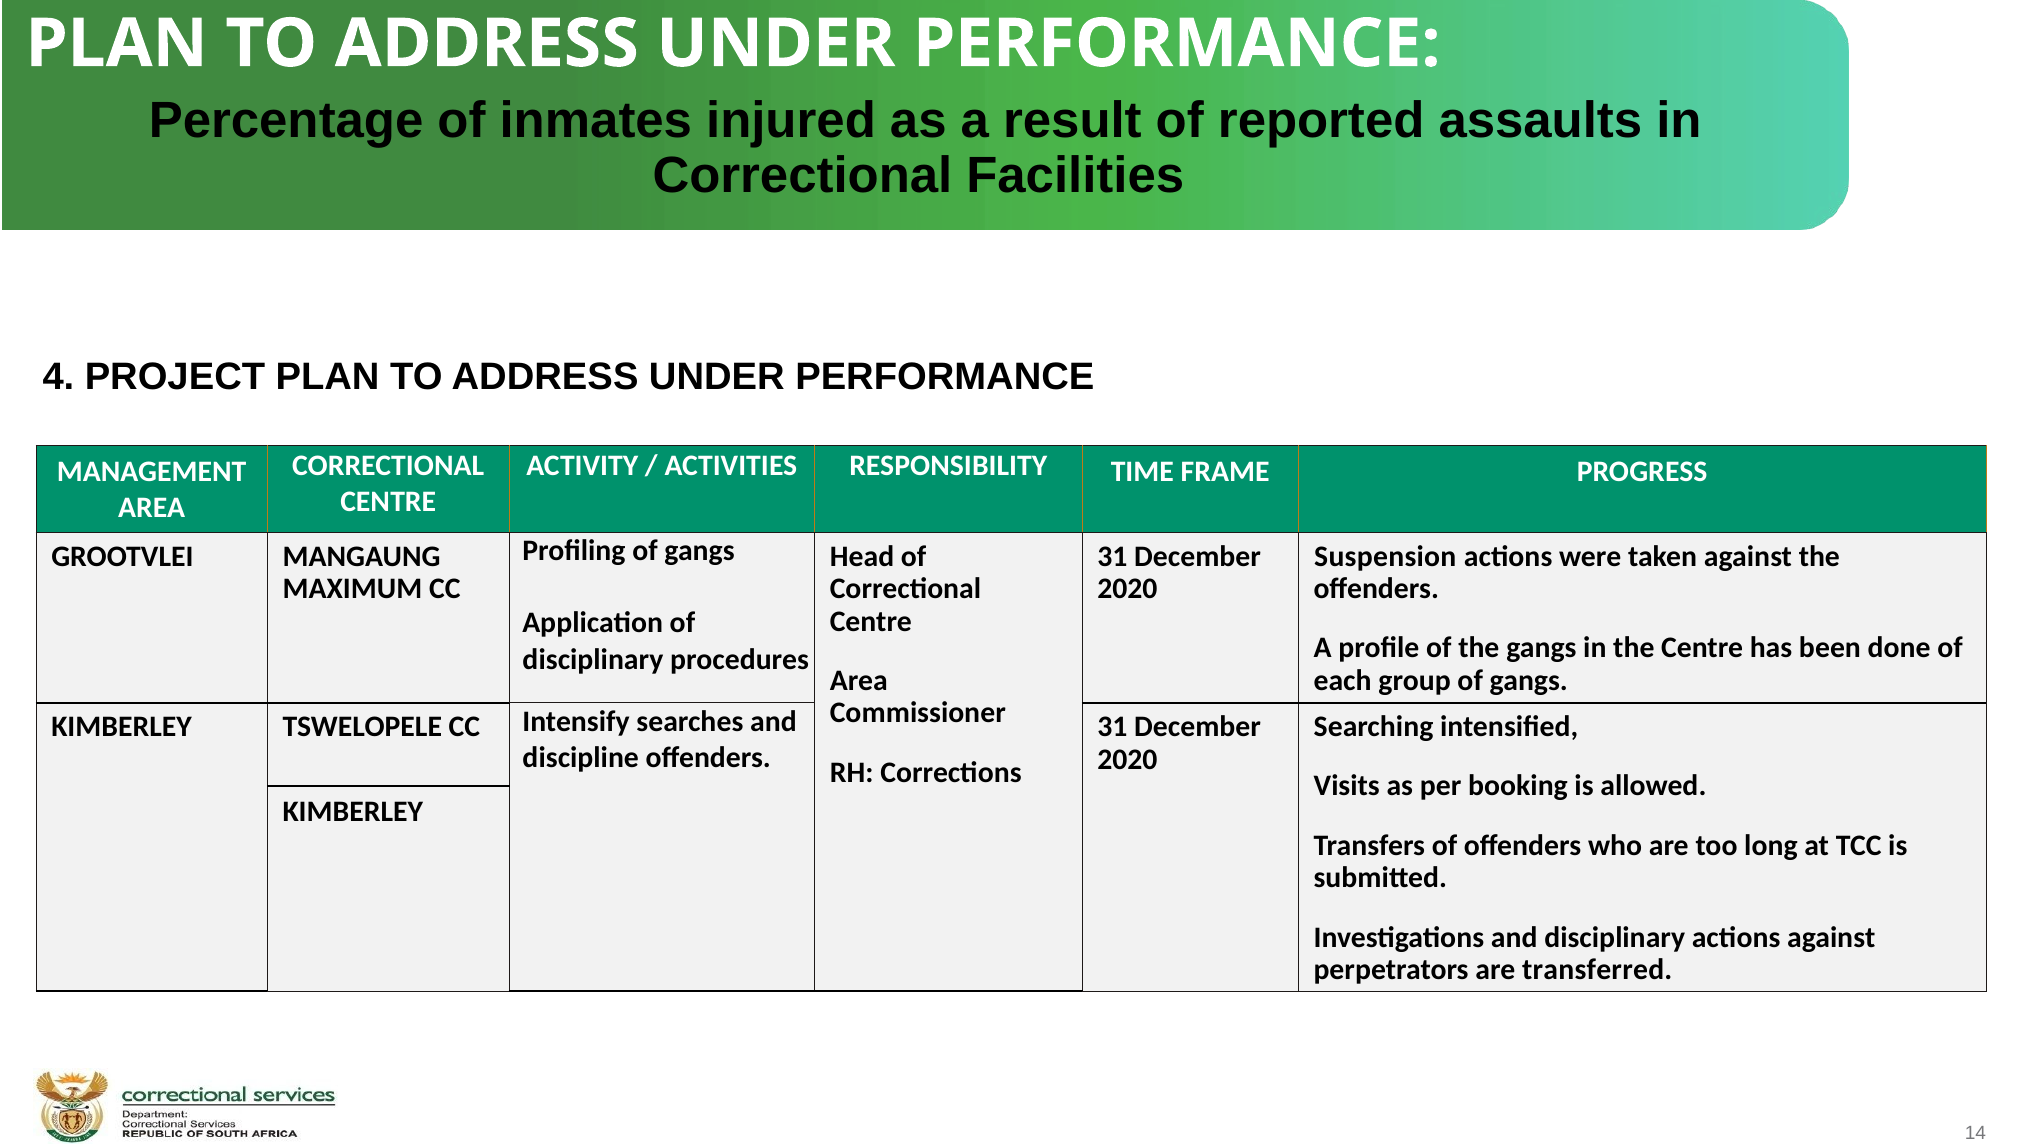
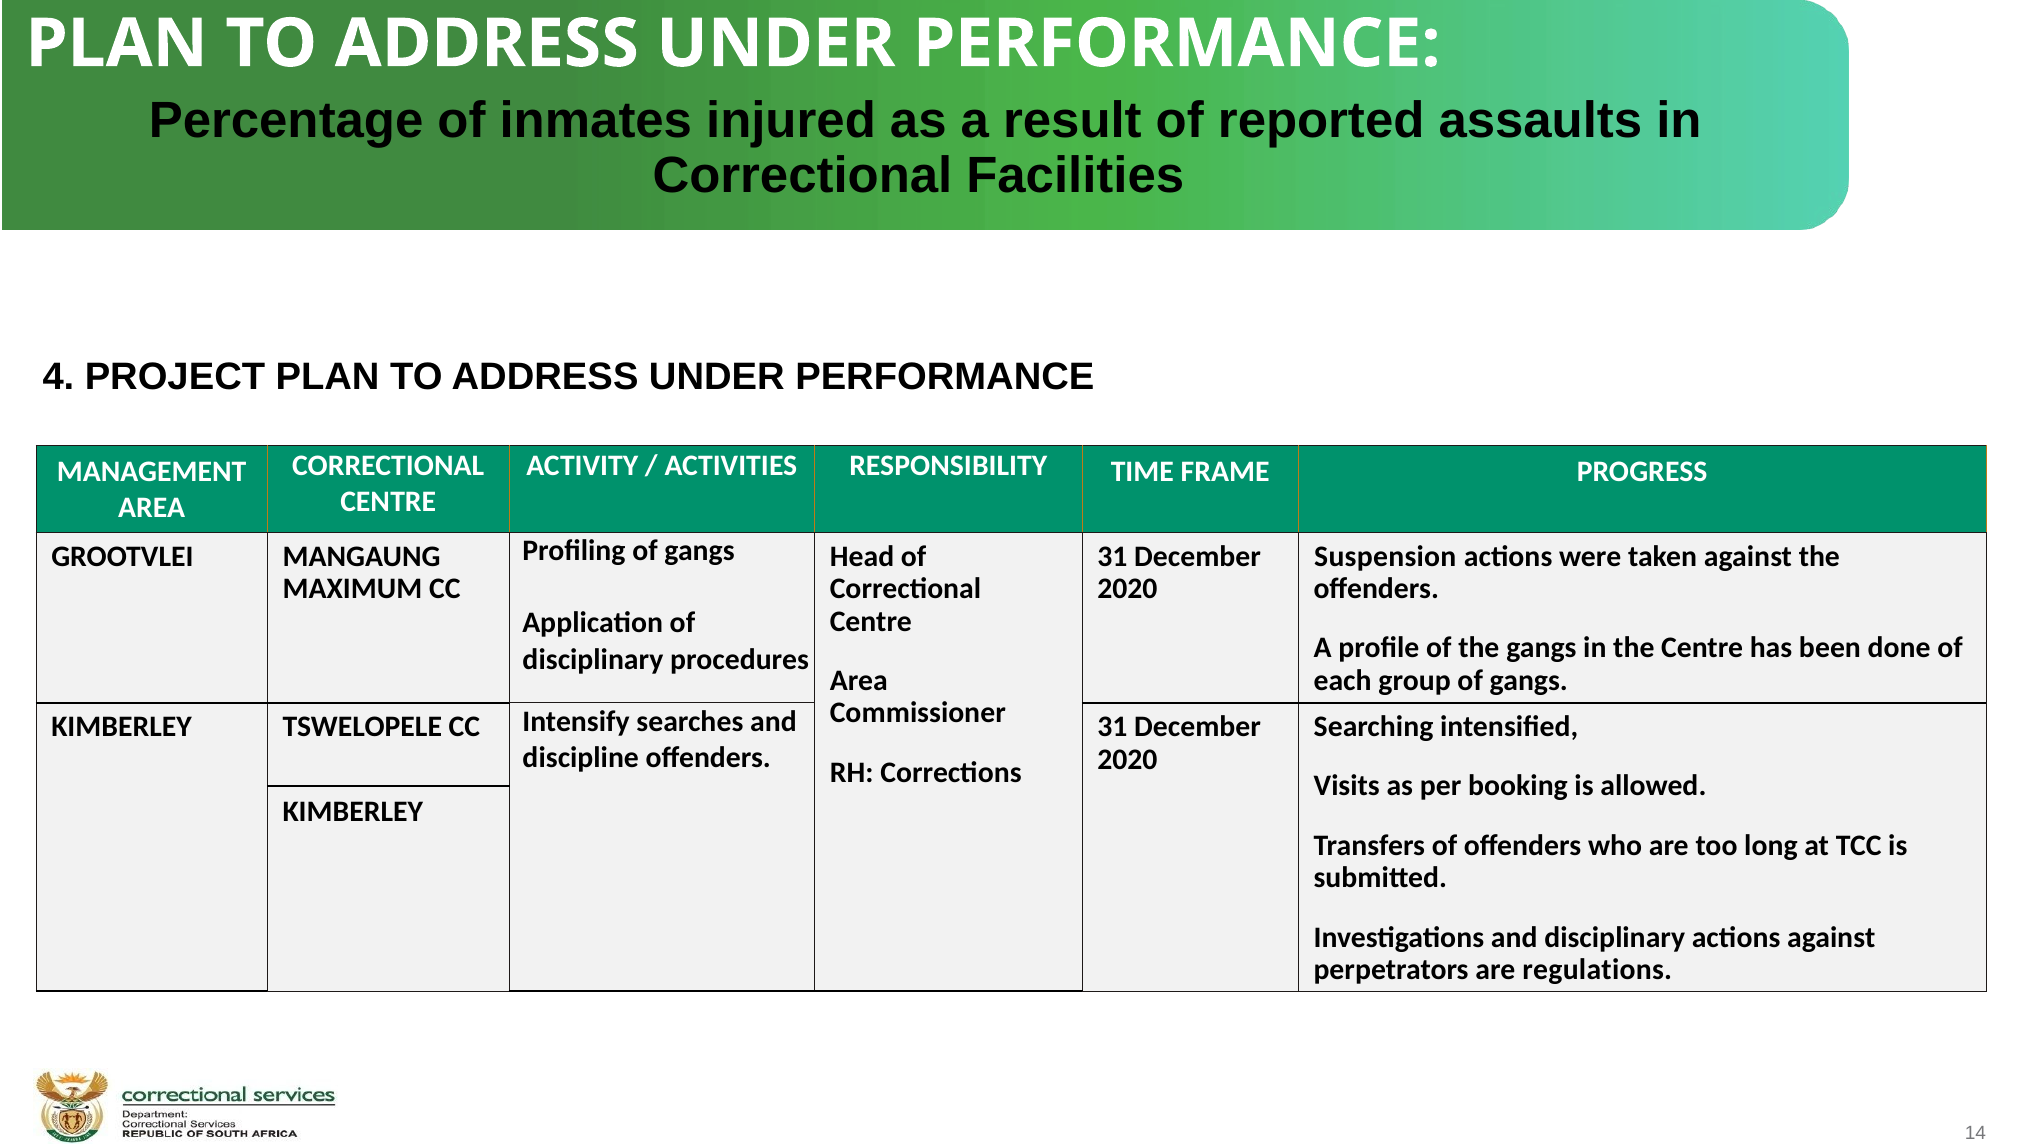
transferred: transferred -> regulations
